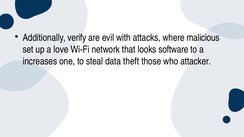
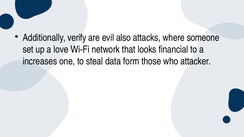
with: with -> also
malicious: malicious -> someone
software: software -> financial
theft: theft -> form
